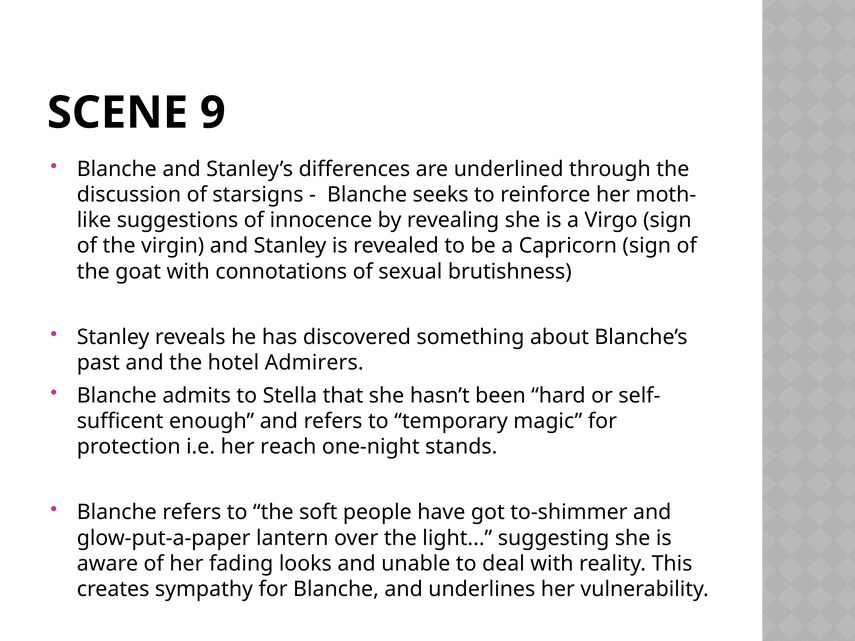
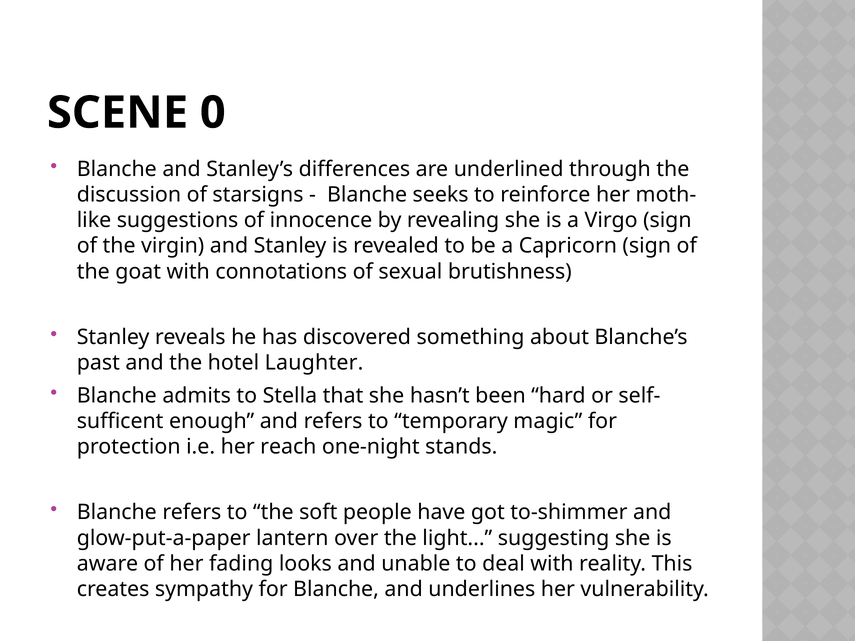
9: 9 -> 0
Admirers: Admirers -> Laughter
